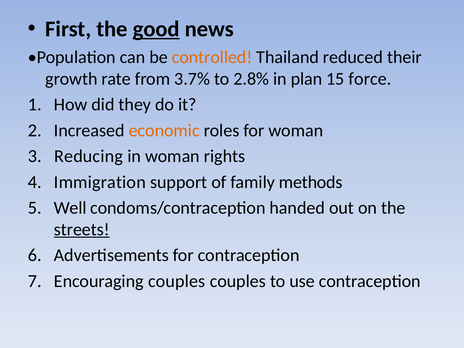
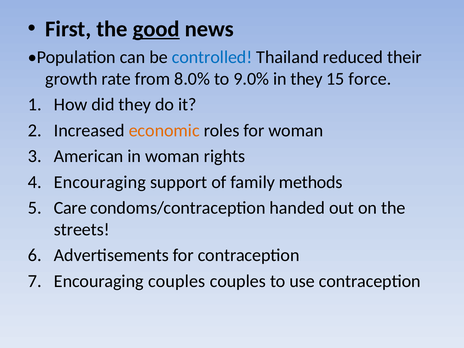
controlled colour: orange -> blue
3.7%: 3.7% -> 8.0%
2.8%: 2.8% -> 9.0%
in plan: plan -> they
Reducing: Reducing -> American
Immigration at (100, 182): Immigration -> Encouraging
Well: Well -> Care
streets underline: present -> none
